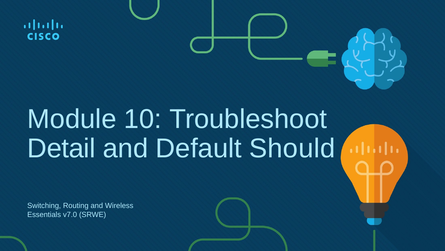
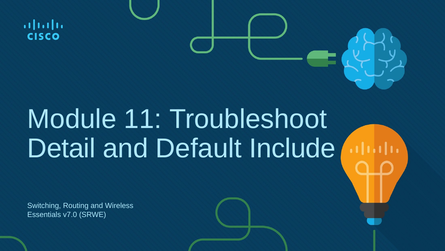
10: 10 -> 11
Should: Should -> Include
